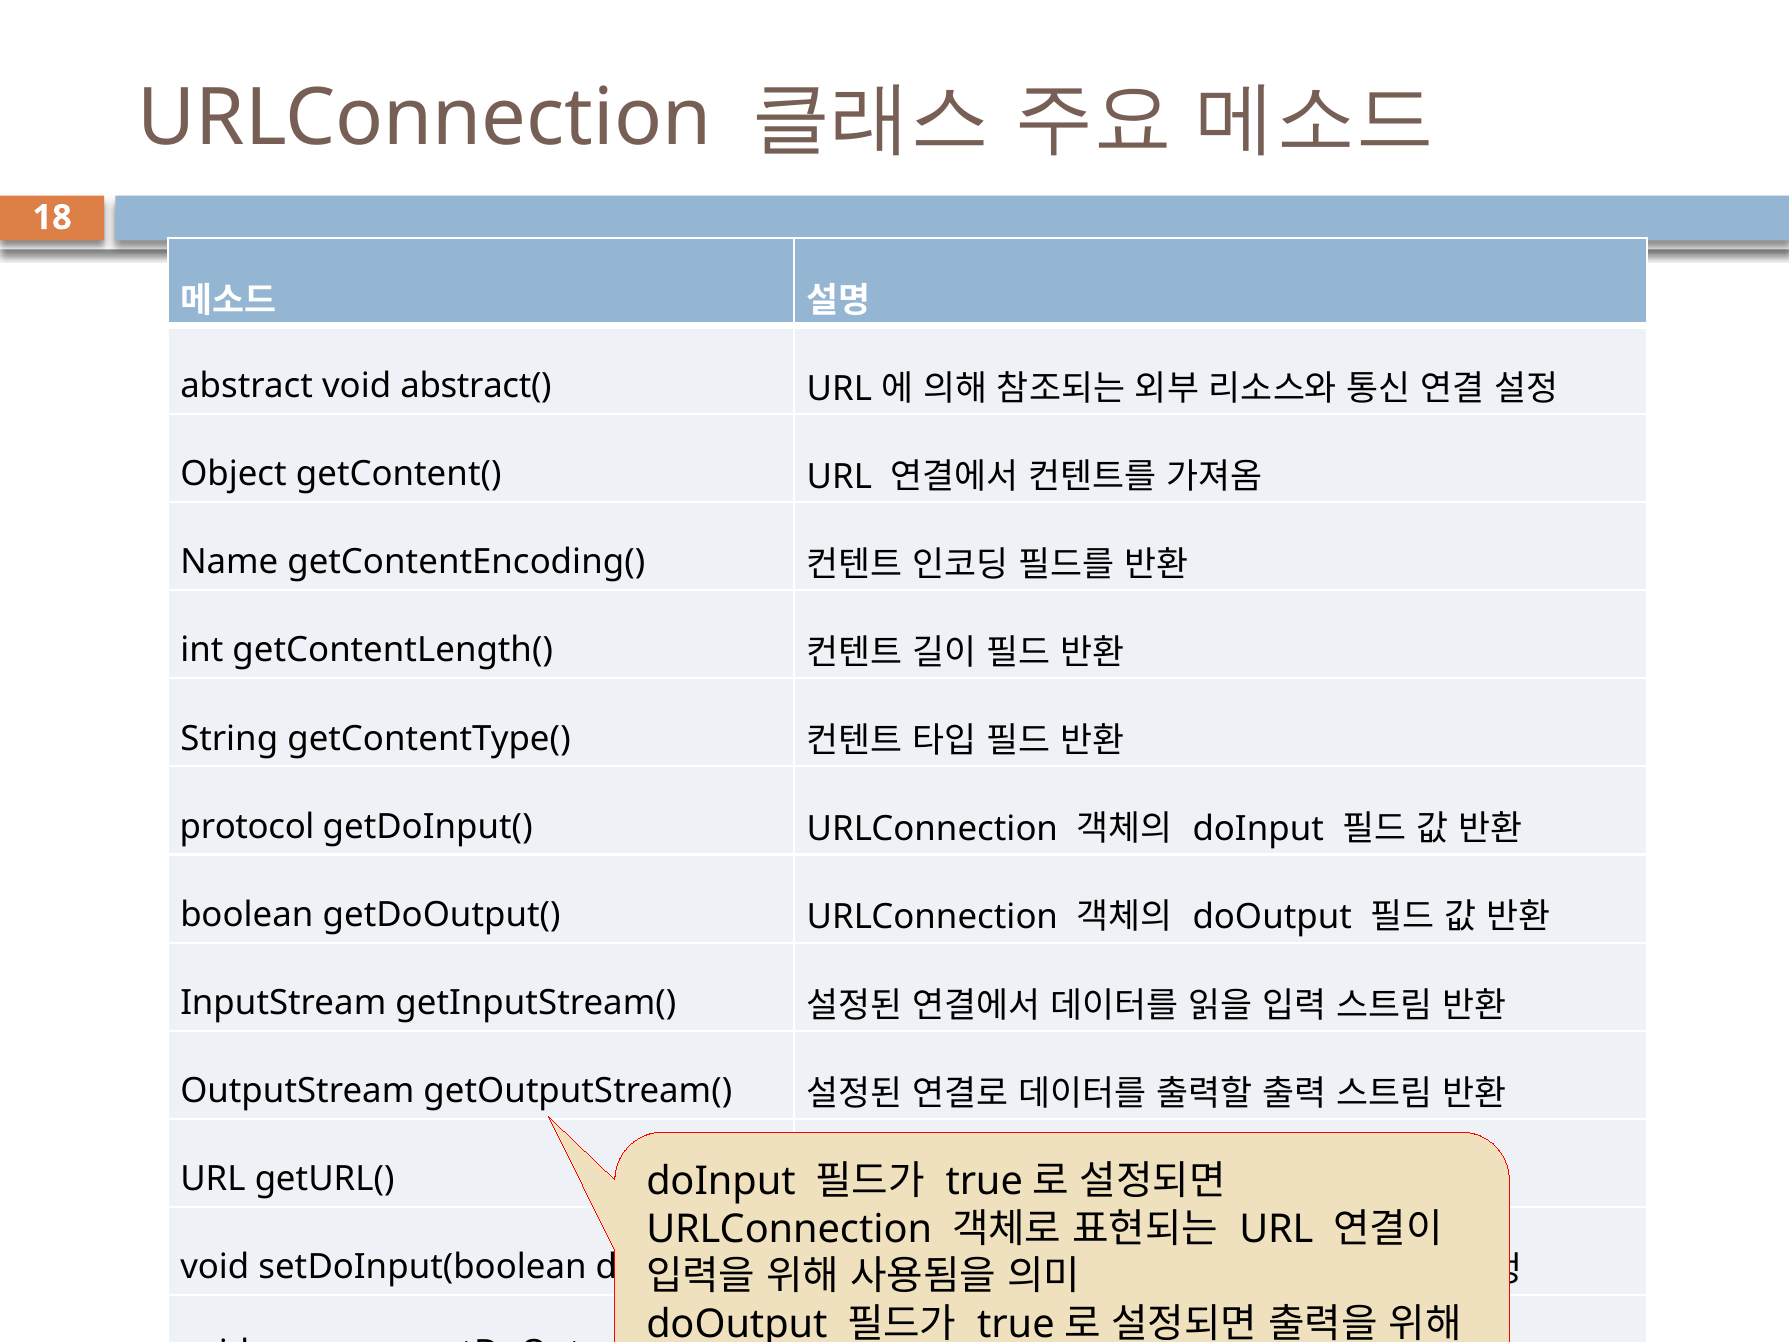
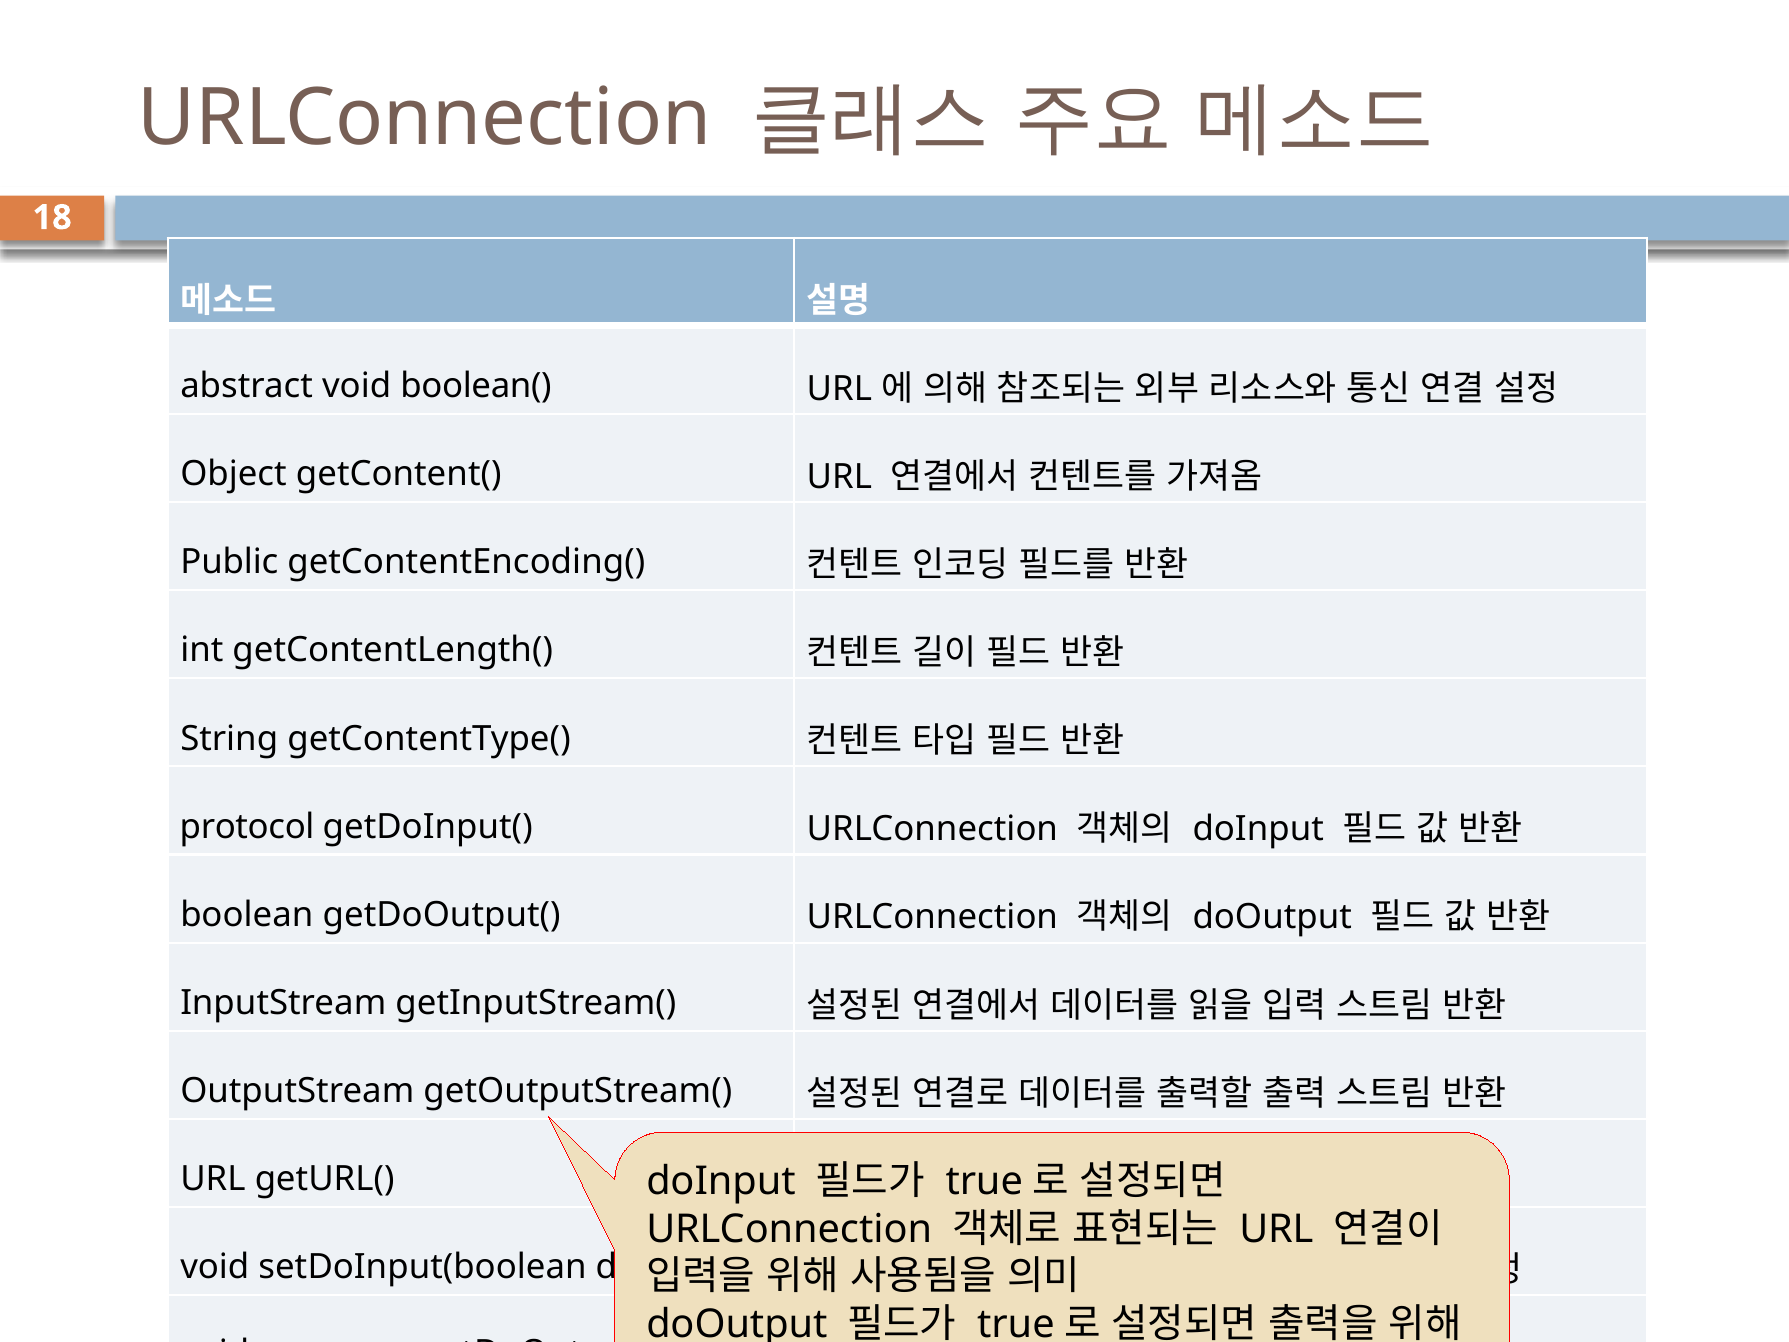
abstract(: abstract( -> boolean(
Name: Name -> Public
